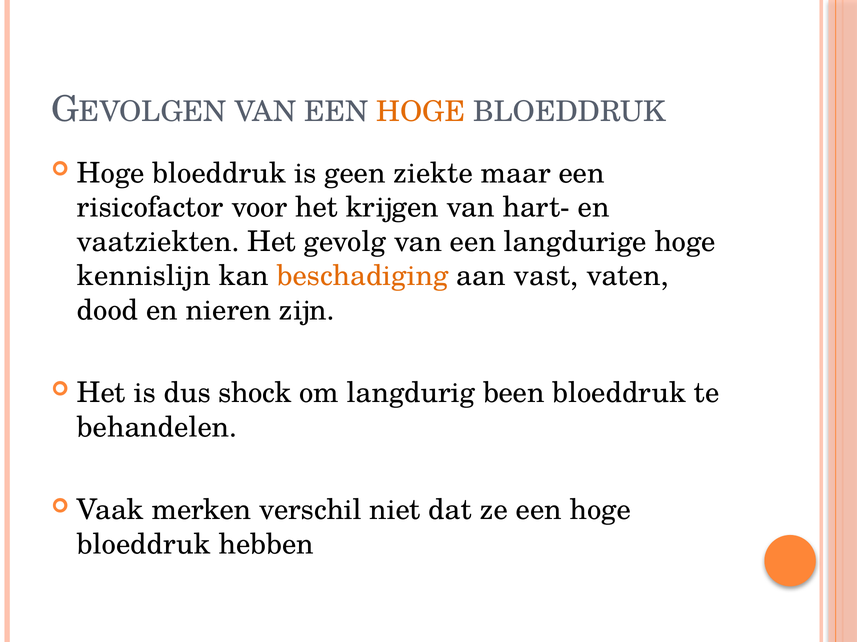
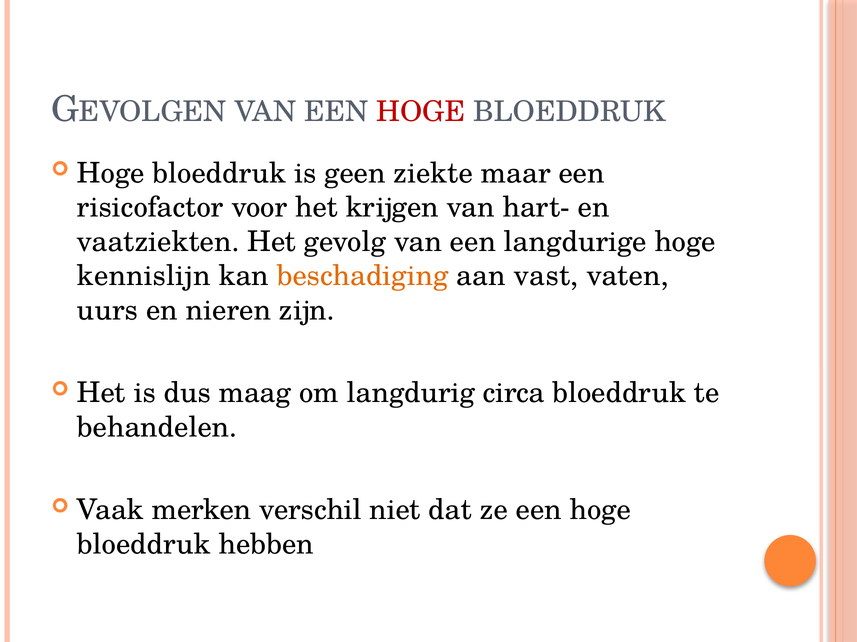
HOGE at (421, 112) colour: orange -> red
dood: dood -> uurs
shock: shock -> maag
been: been -> circa
